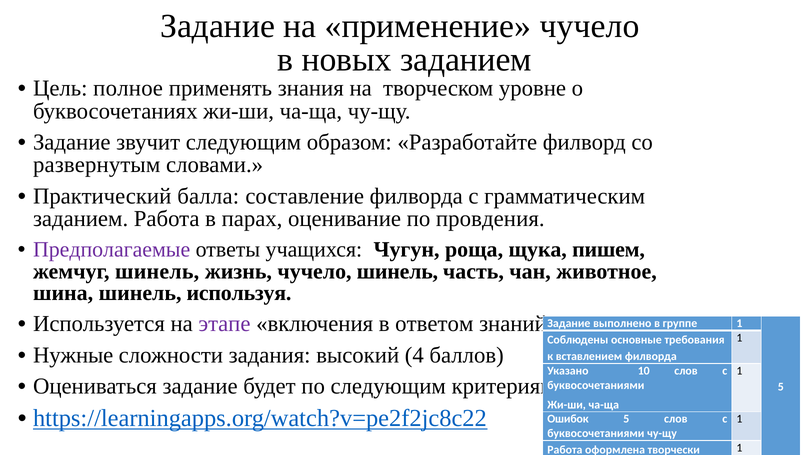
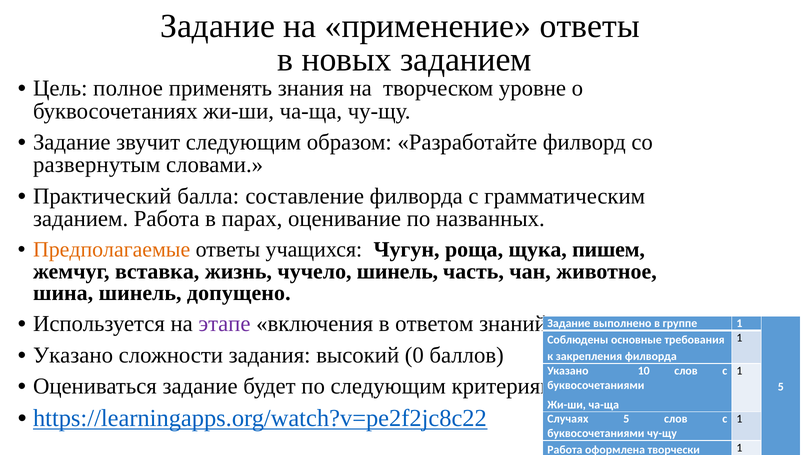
применение чучело: чучело -> ответы
провдения: провдения -> названных
Предполагаемые colour: purple -> orange
жемчуг шинель: шинель -> вставка
используя: используя -> допущено
Нужные at (73, 355): Нужные -> Указано
4: 4 -> 0
вставлением: вставлением -> закрепления
Ошибок: Ошибок -> Случаях
